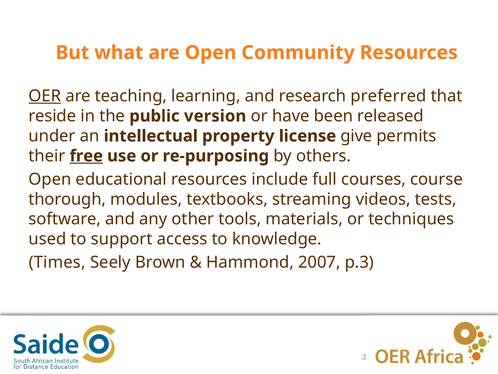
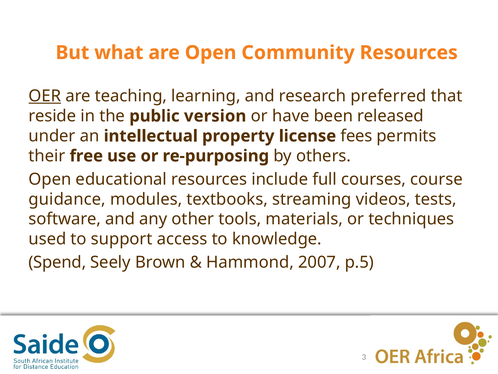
give: give -> fees
free underline: present -> none
thorough: thorough -> guidance
Times: Times -> Spend
p.3: p.3 -> p.5
